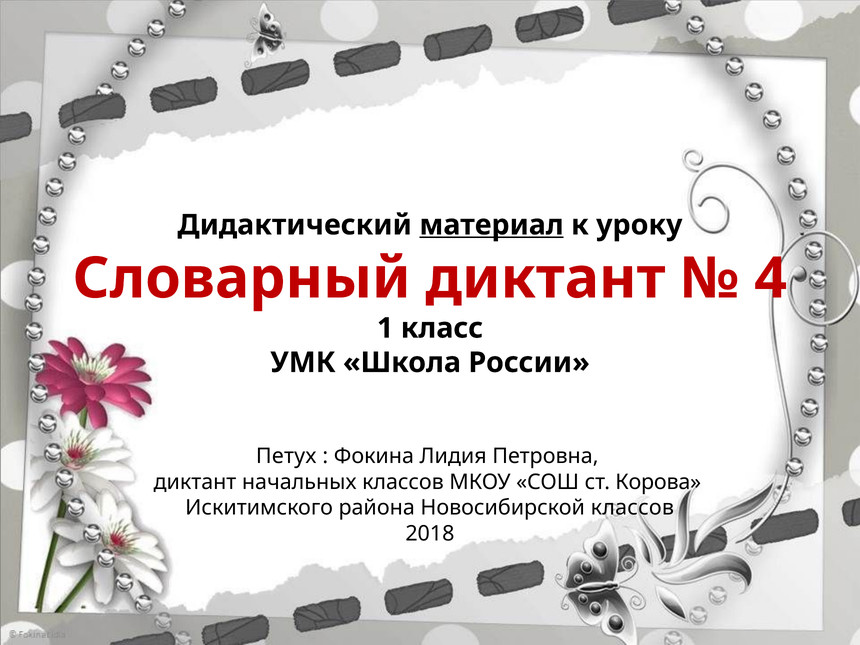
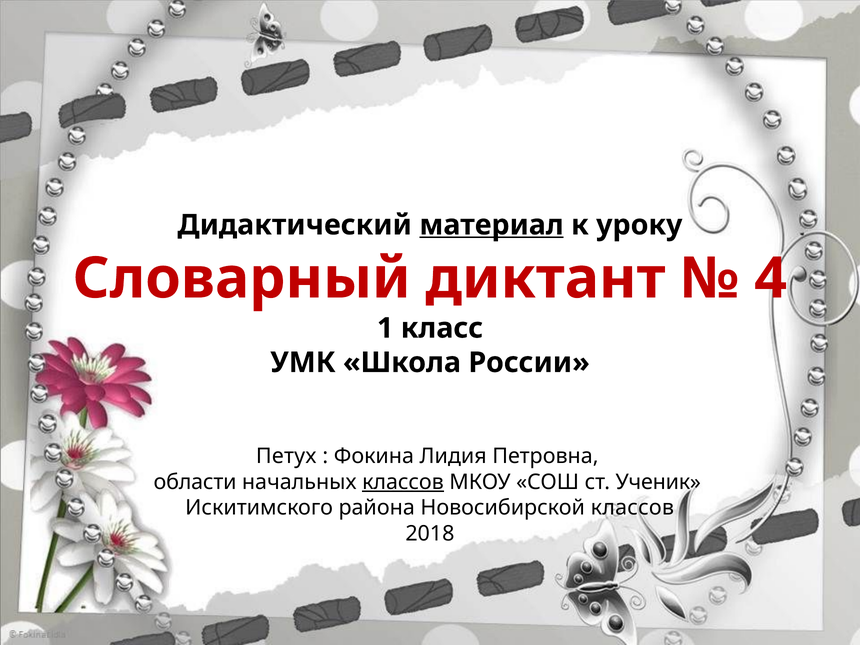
диктант at (195, 482): диктант -> области
классов at (403, 482) underline: none -> present
Корова: Корова -> Ученик
